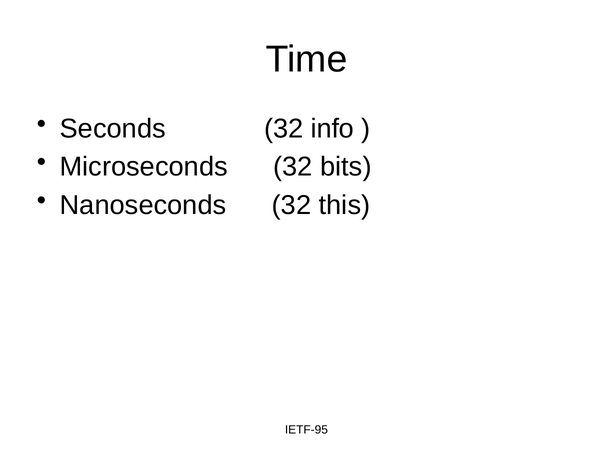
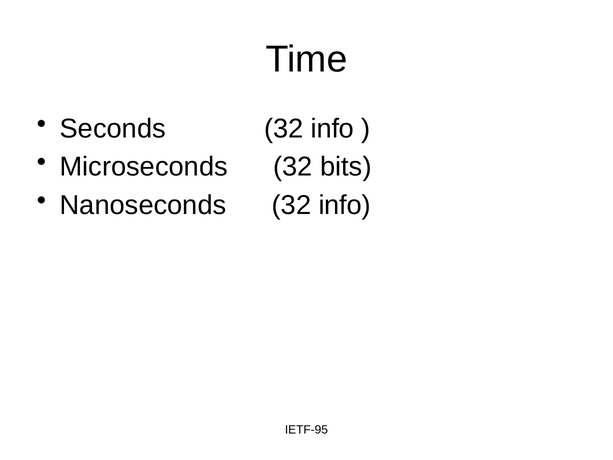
Nanoseconds 32 this: this -> info
